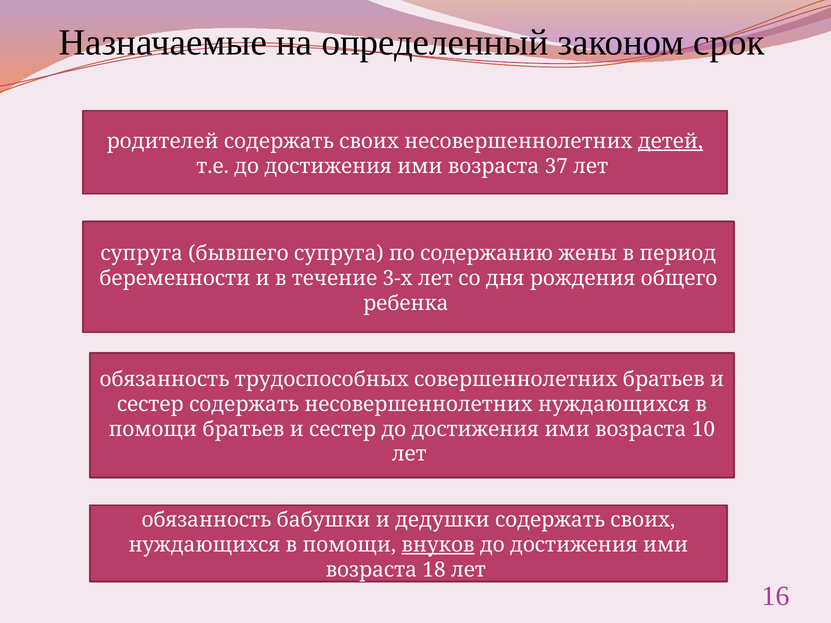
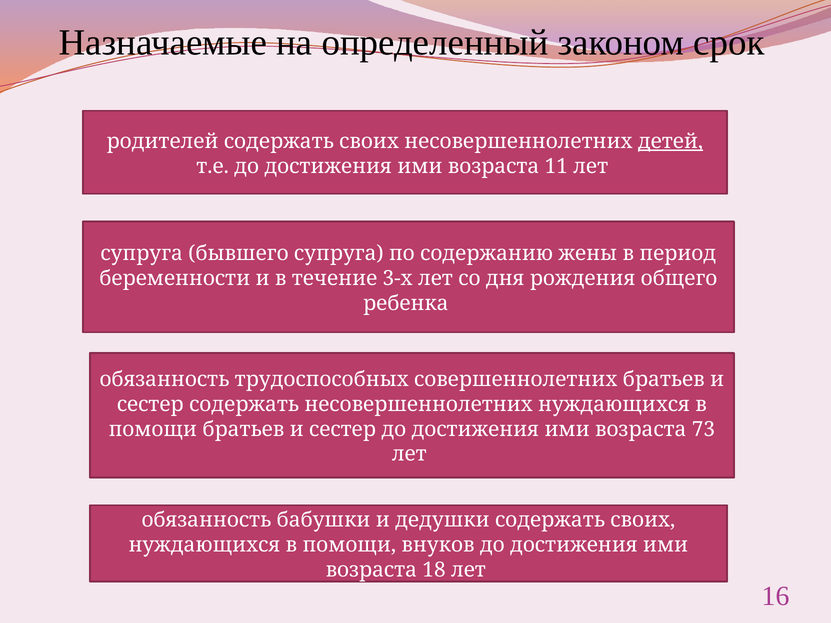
37: 37 -> 11
10: 10 -> 73
внуков underline: present -> none
